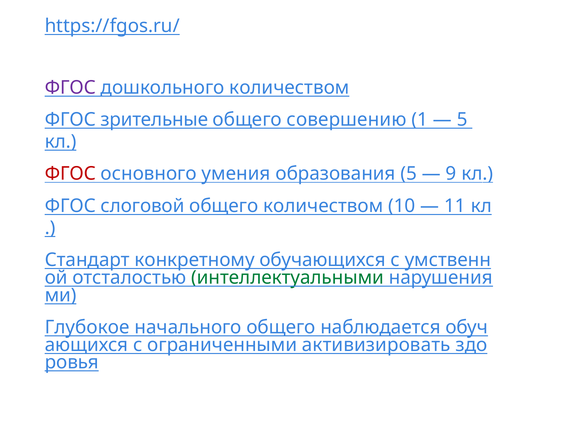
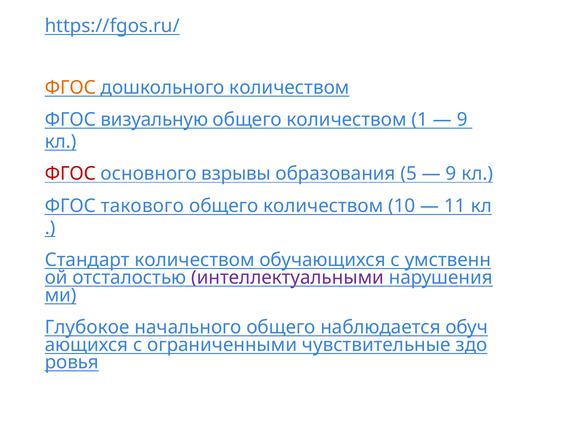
ФГОС at (70, 87) colour: purple -> orange
зрительные: зрительные -> визуальную
совершению at (347, 120): совершению -> количеством
5 at (462, 120): 5 -> 9
умения: умения -> взрывы
слоговой: слоговой -> такового
Стандарт конкретному: конкретному -> количеством
интеллектуальными colour: green -> purple
активизировать: активизировать -> чувствительные
